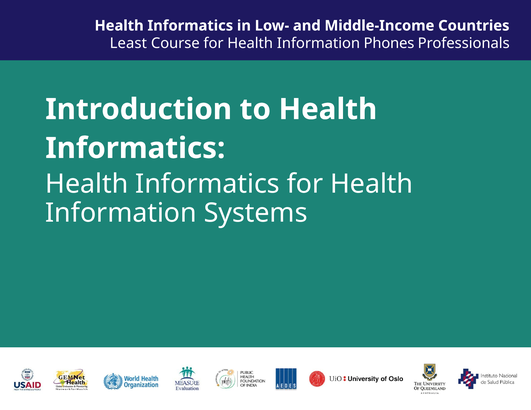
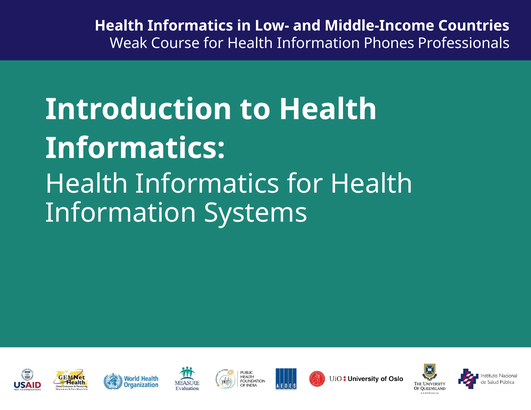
Least: Least -> Weak
